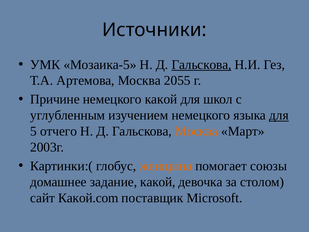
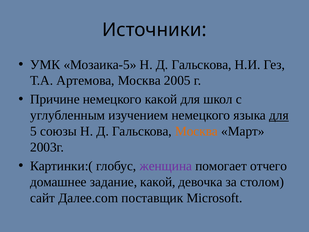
Гальскова at (202, 65) underline: present -> none
2055: 2055 -> 2005
отчего: отчего -> союзы
женщина colour: orange -> purple
союзы: союзы -> отчего
Какой.com: Какой.com -> Далее.com
